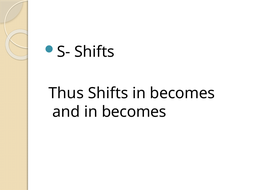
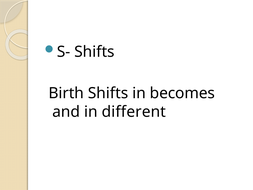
Thus: Thus -> Birth
and in becomes: becomes -> different
